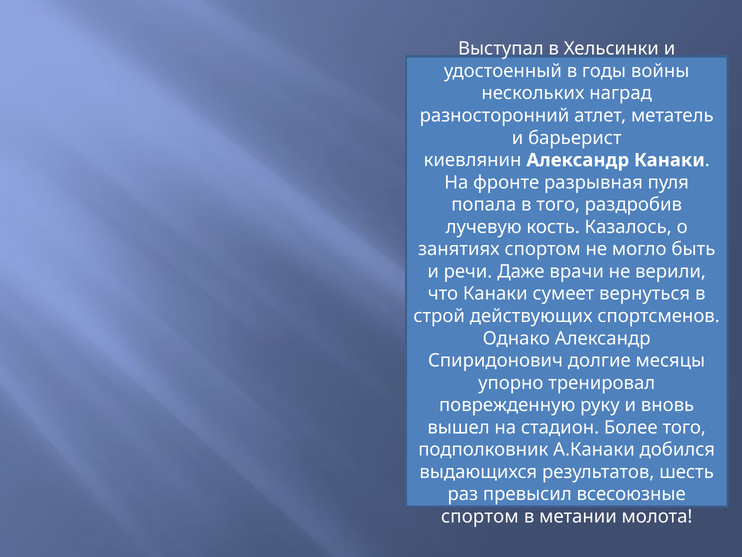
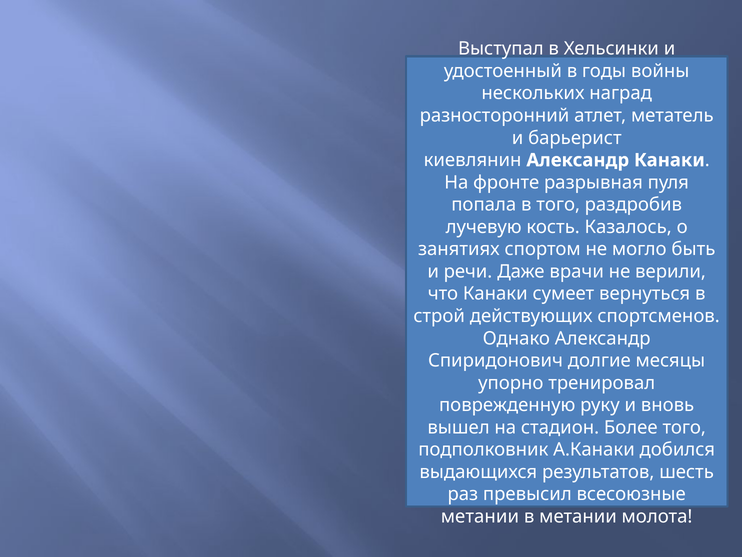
спортом at (480, 516): спортом -> метании
